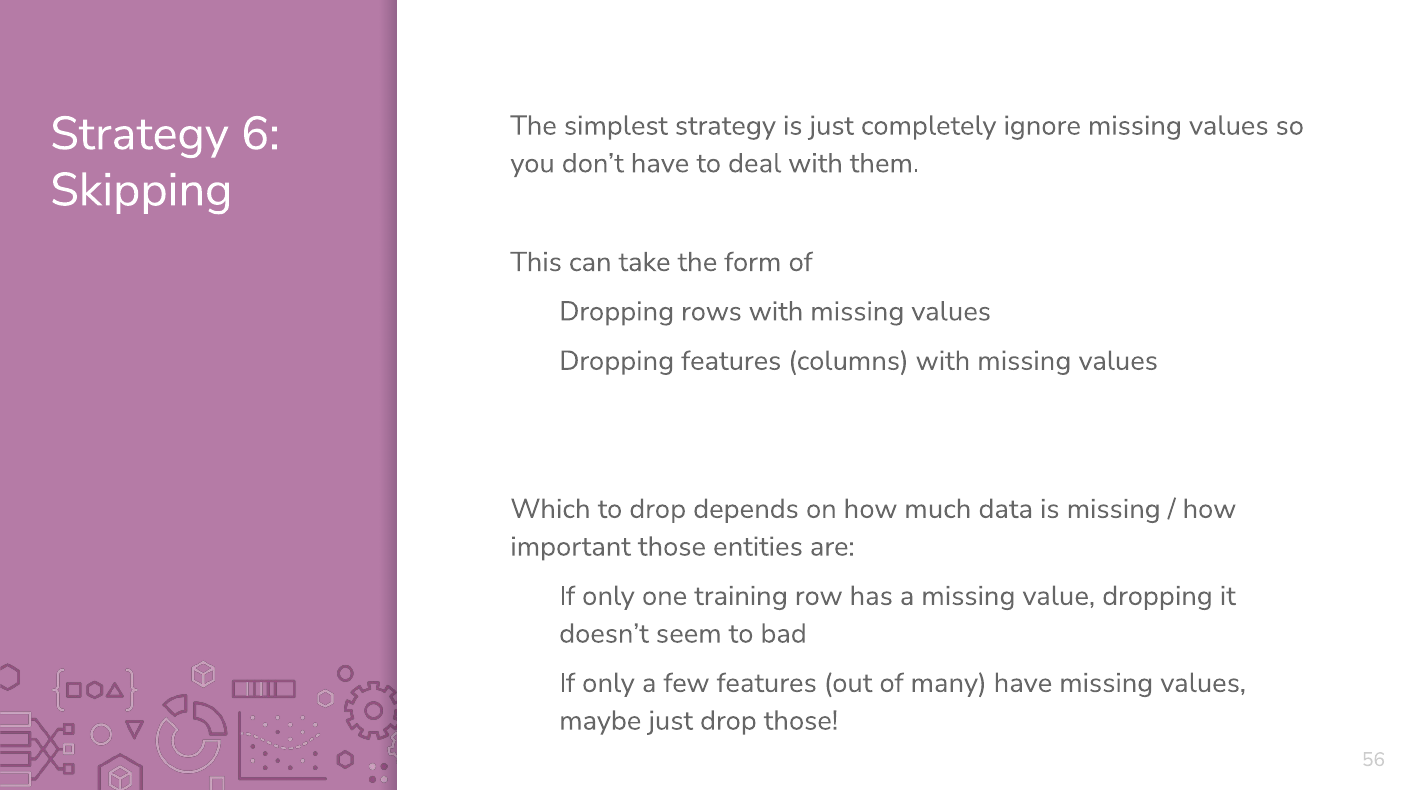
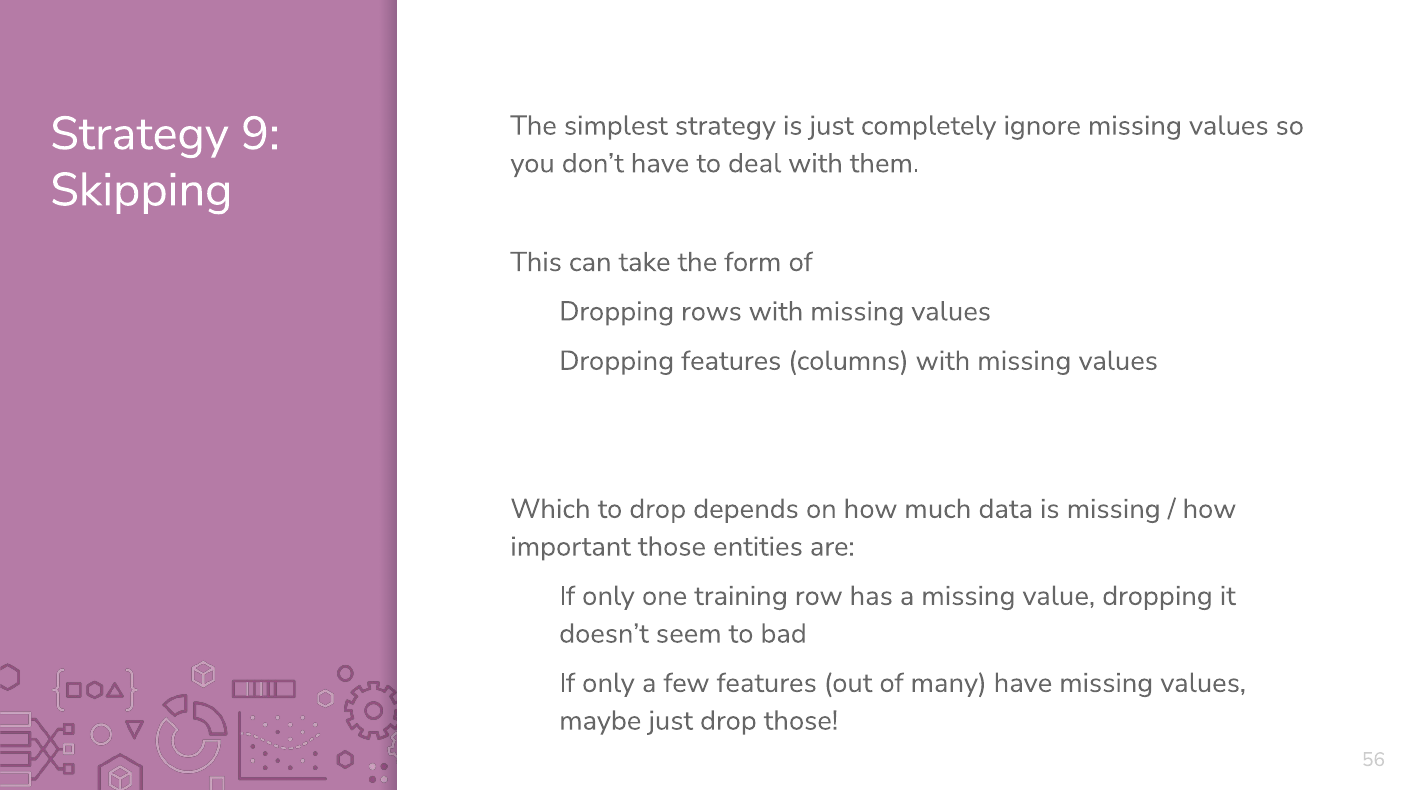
6: 6 -> 9
